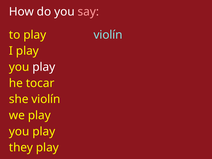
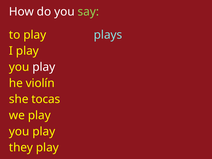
say colour: pink -> light green
play violín: violín -> plays
tocar: tocar -> violín
she violín: violín -> tocas
